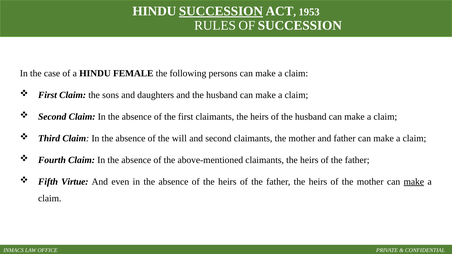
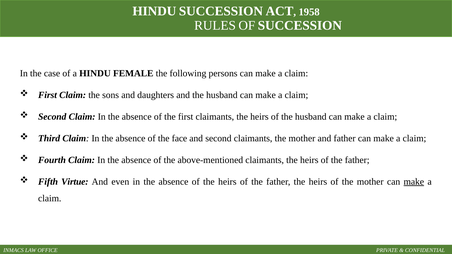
SUCCESSION at (221, 11) underline: present -> none
1953: 1953 -> 1958
will: will -> face
